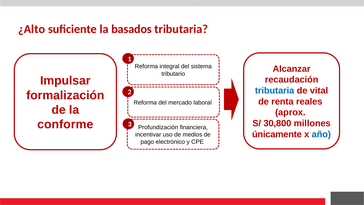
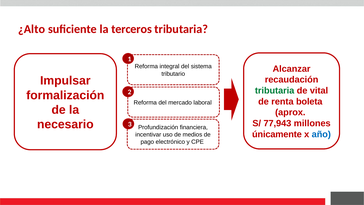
basados: basados -> terceros
tributaria at (275, 90) colour: blue -> green
reales: reales -> boleta
conforme: conforme -> necesario
30,800: 30,800 -> 77,943
